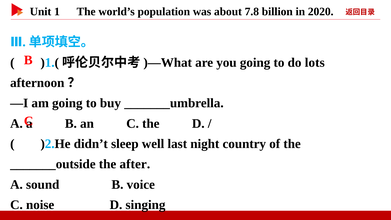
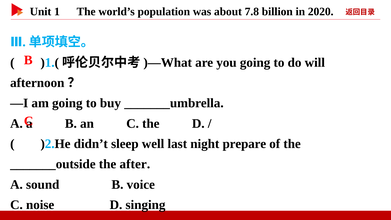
lots: lots -> will
country: country -> prepare
